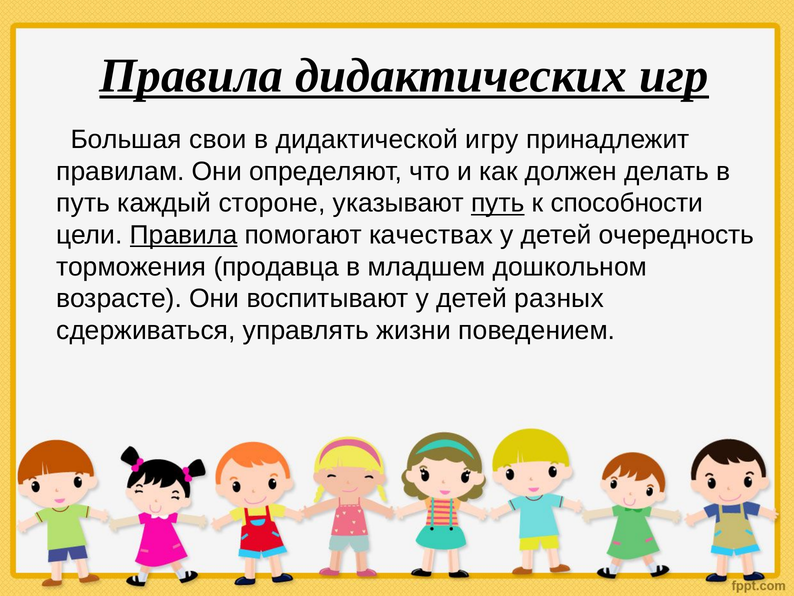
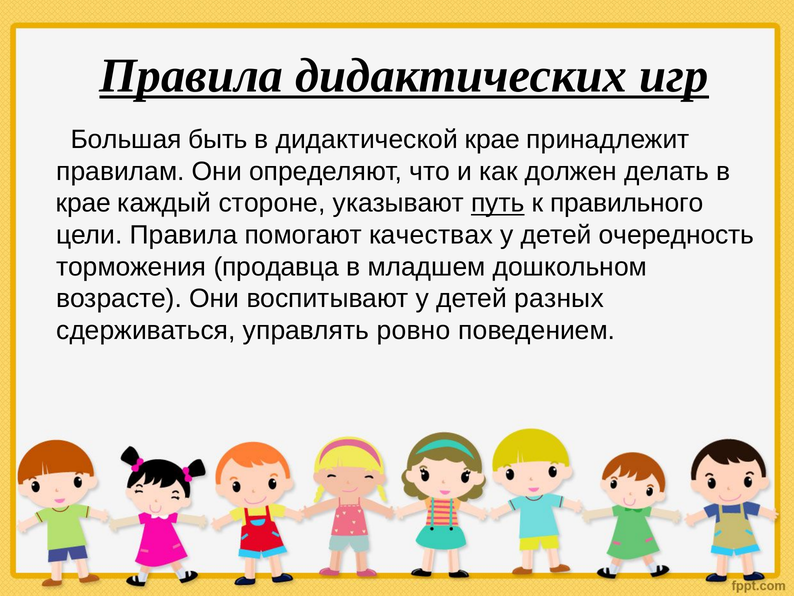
свои: свои -> быть
дидактической игру: игру -> крае
путь at (83, 203): путь -> крае
способности: способности -> правильного
Правила at (184, 235) underline: present -> none
жизни: жизни -> ровно
